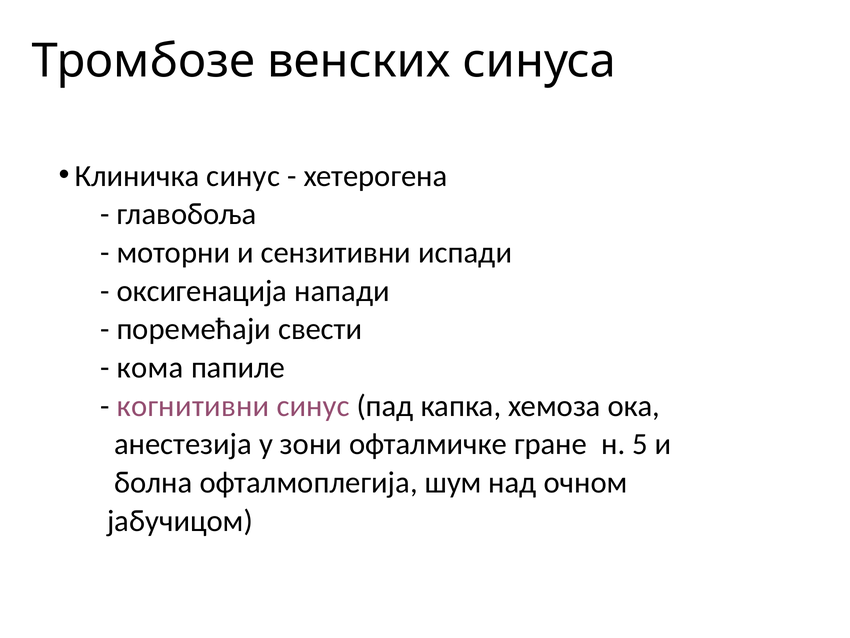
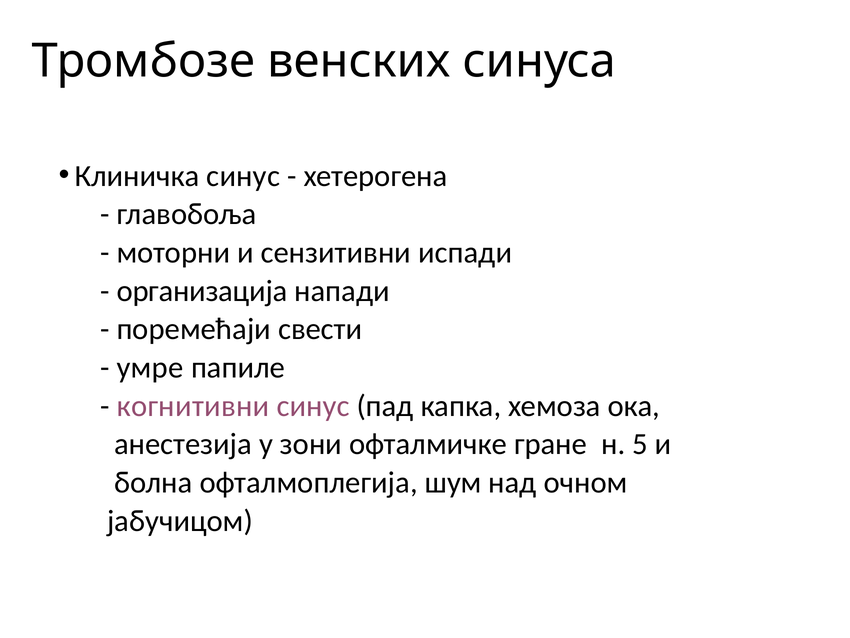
оксигенација: оксигенација -> организација
кома: кома -> умре
